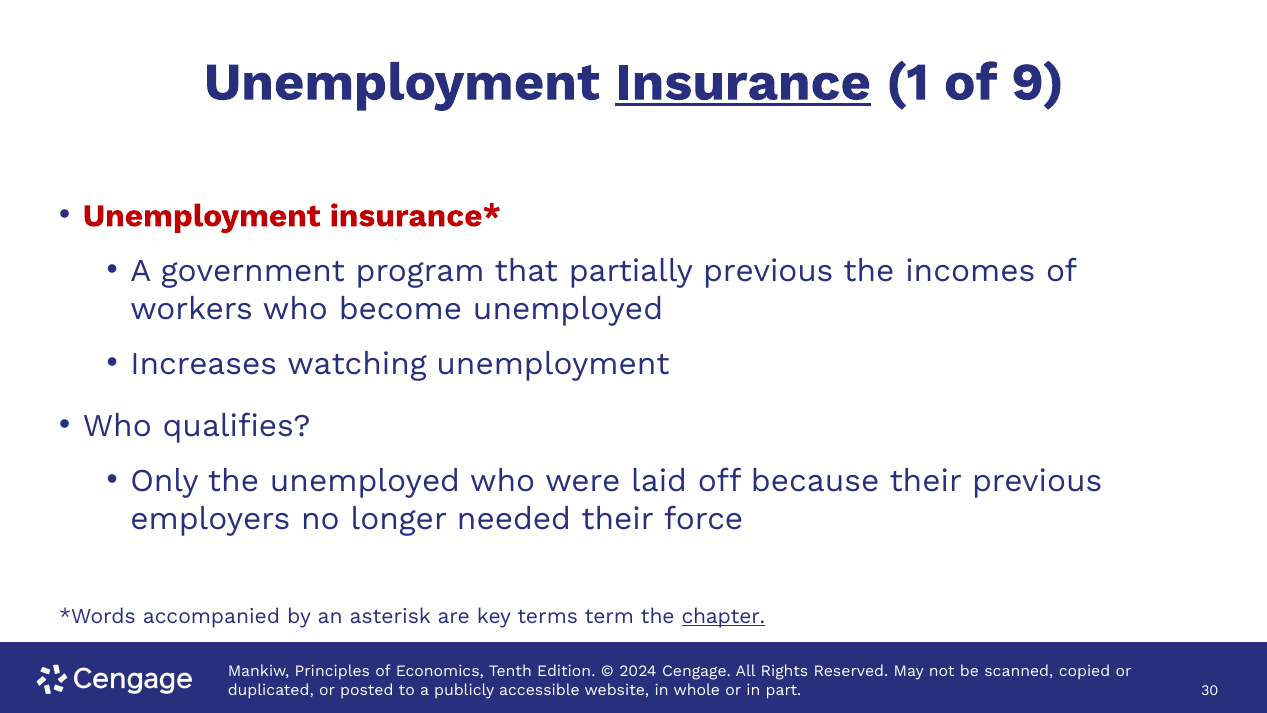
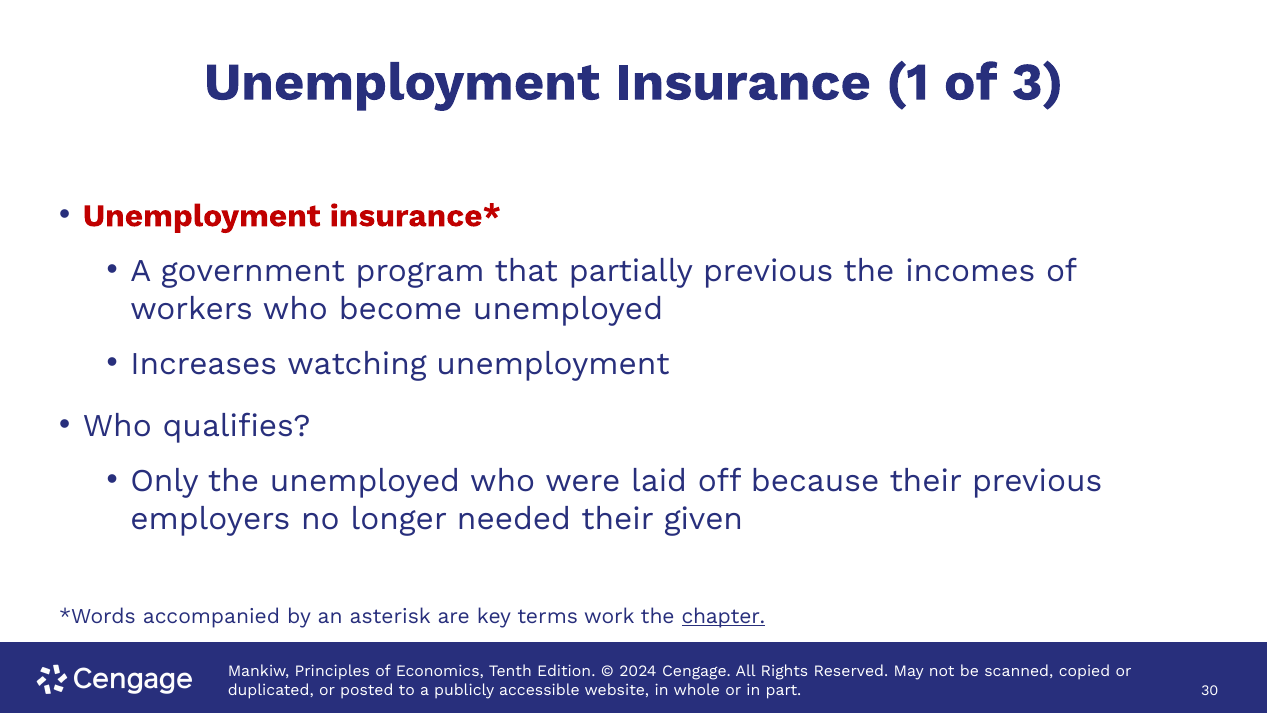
Insurance underline: present -> none
9: 9 -> 3
force: force -> given
term: term -> work
